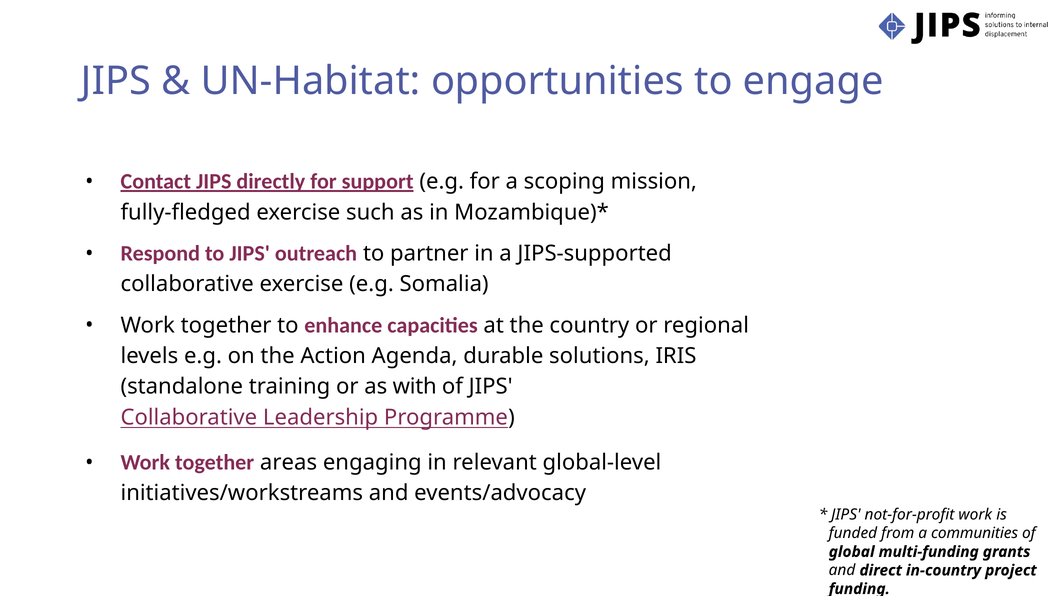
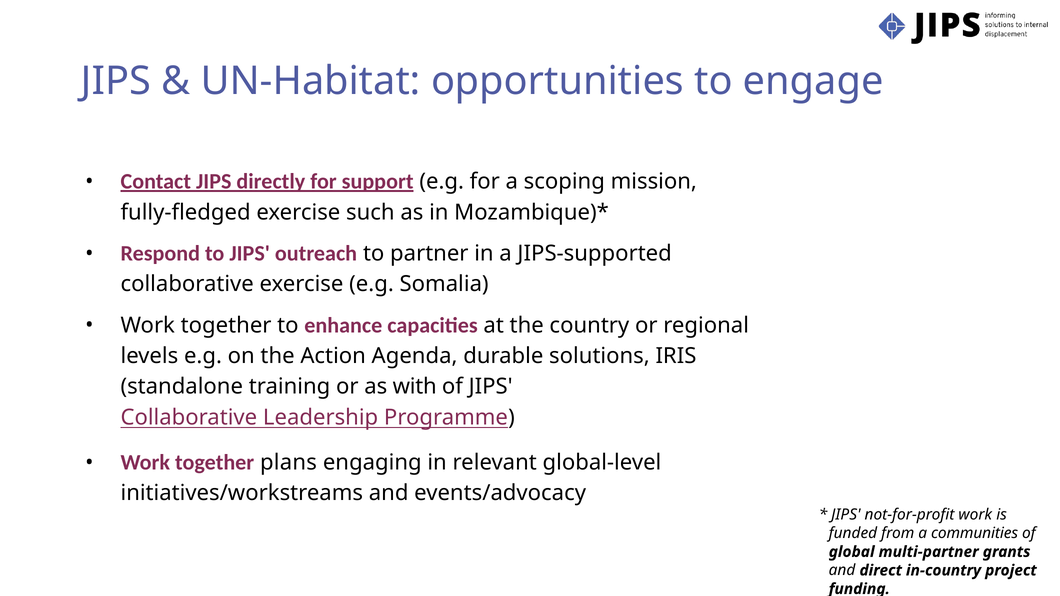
areas: areas -> plans
multi-funding: multi-funding -> multi-partner
